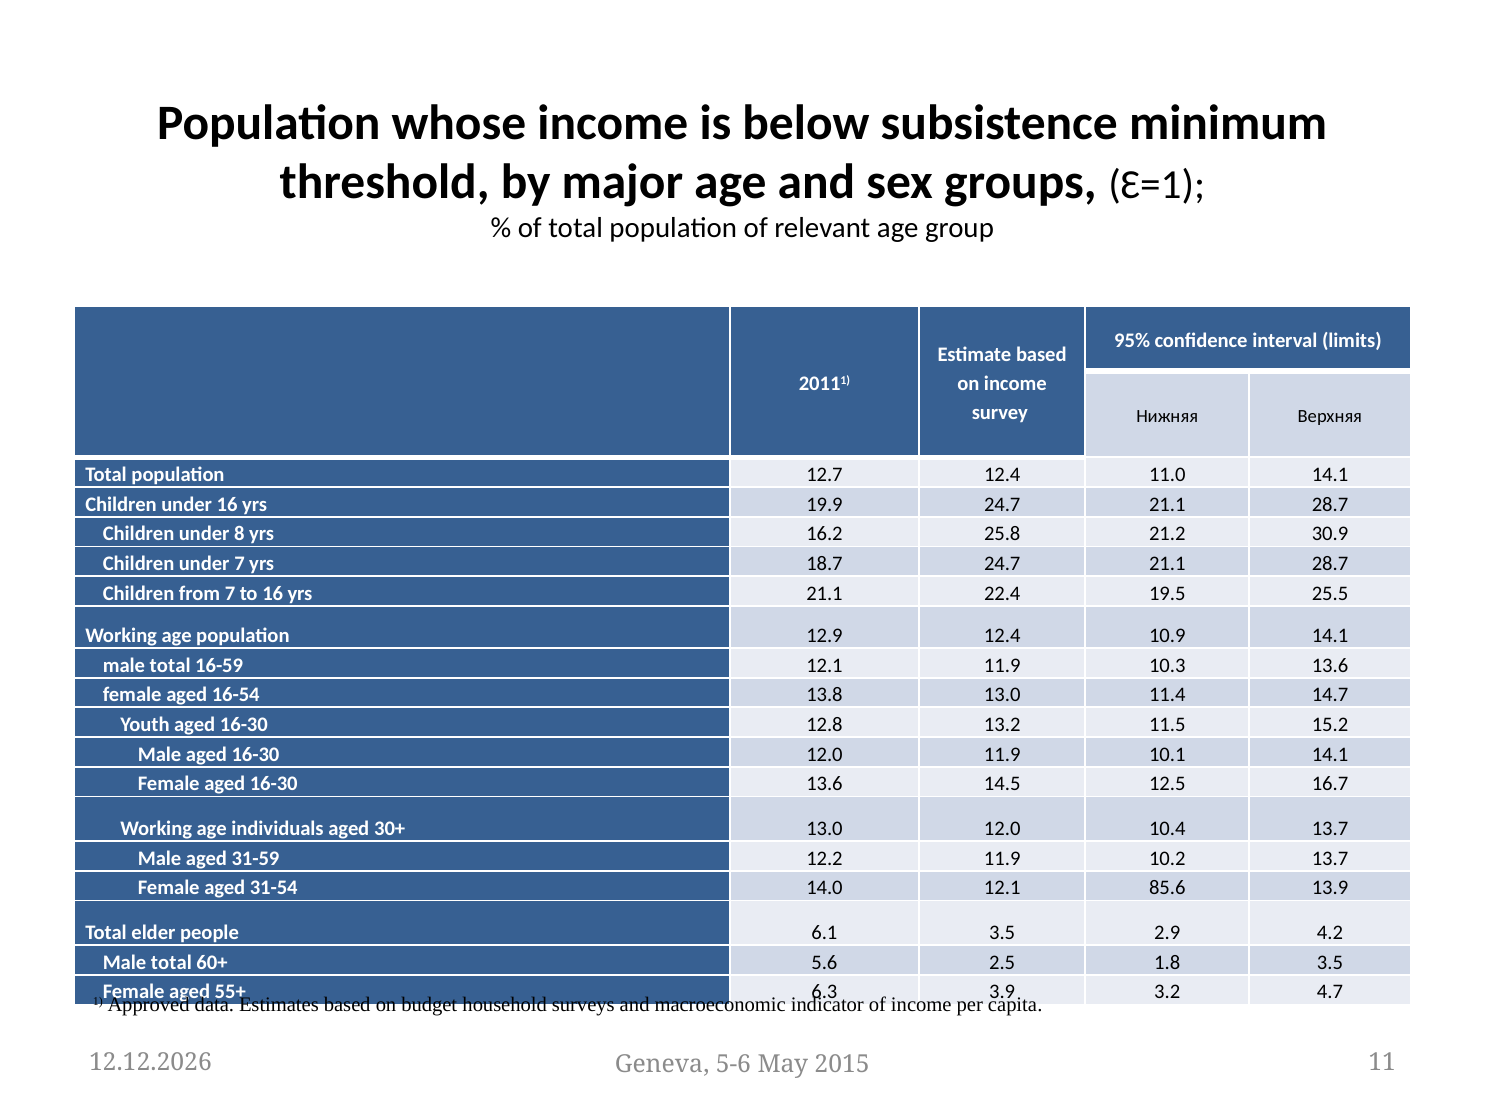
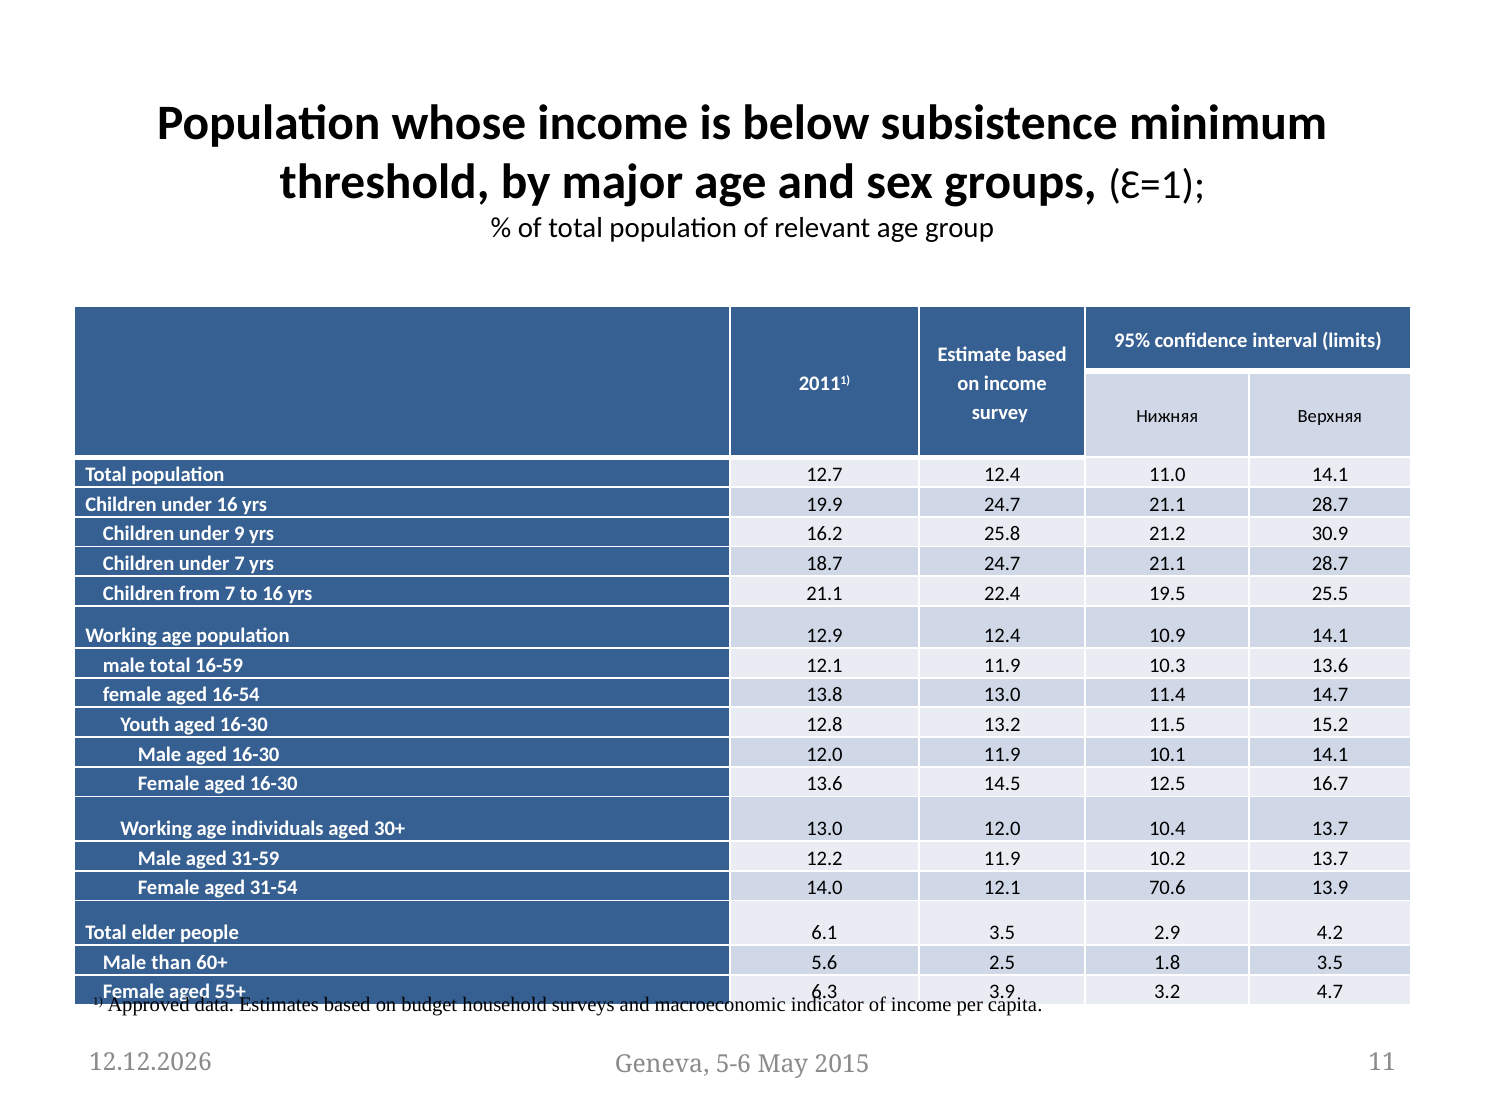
8: 8 -> 9
85.6: 85.6 -> 70.6
total at (171, 962): total -> than
